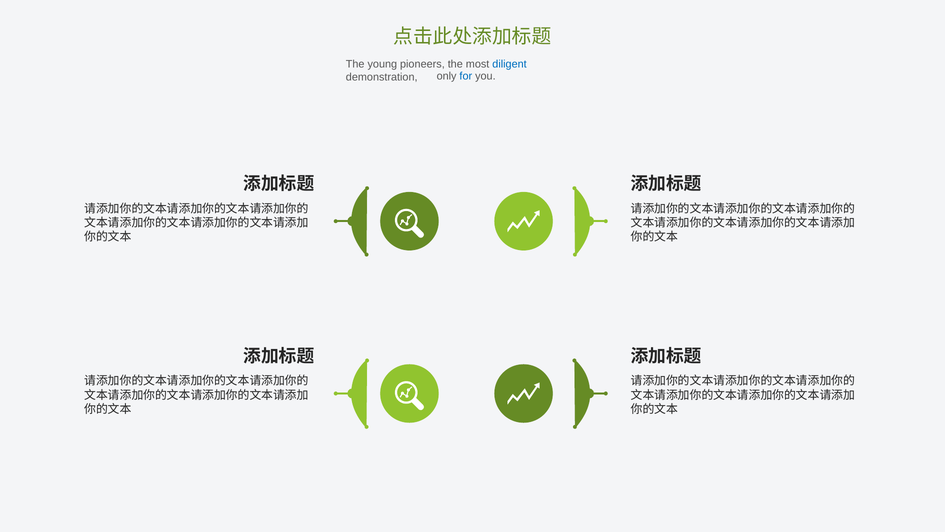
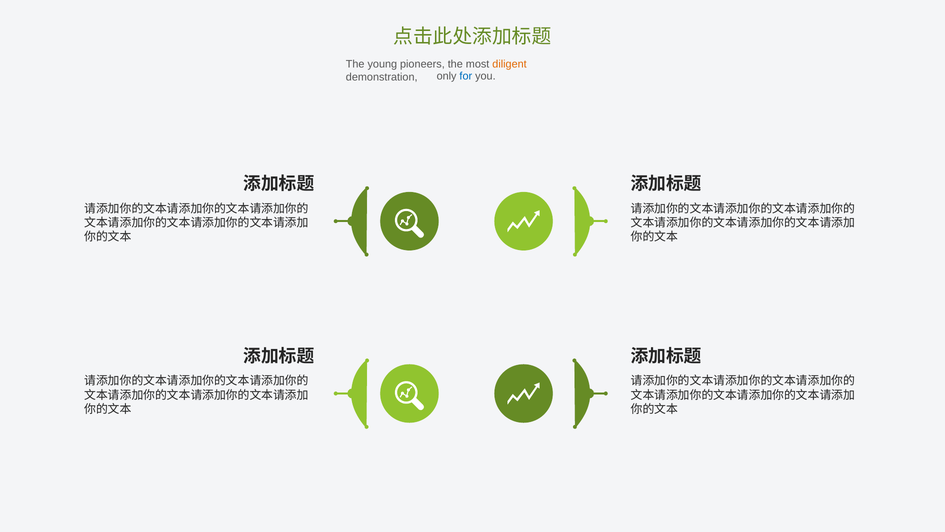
diligent colour: blue -> orange
